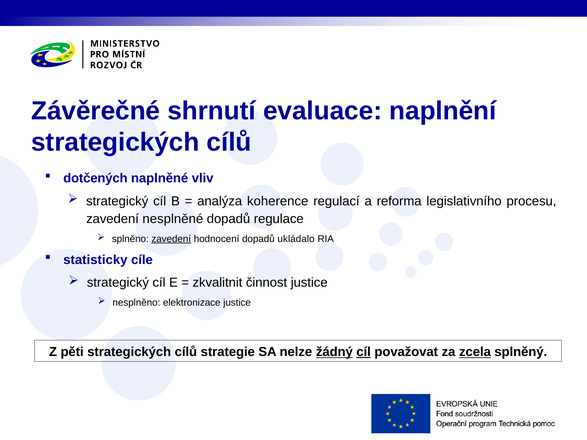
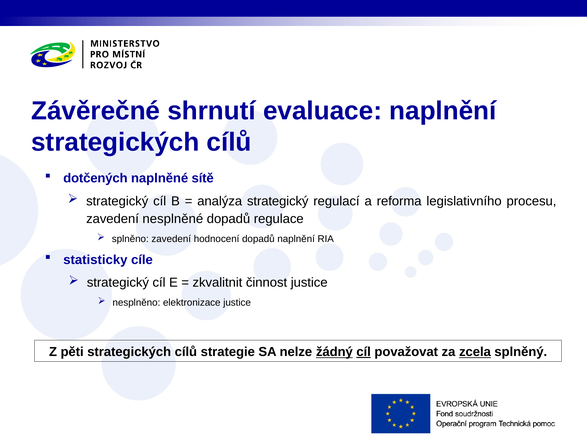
vliv: vliv -> sítě
analýza koherence: koherence -> strategický
zavedení at (171, 239) underline: present -> none
dopadů ukládalo: ukládalo -> naplnění
